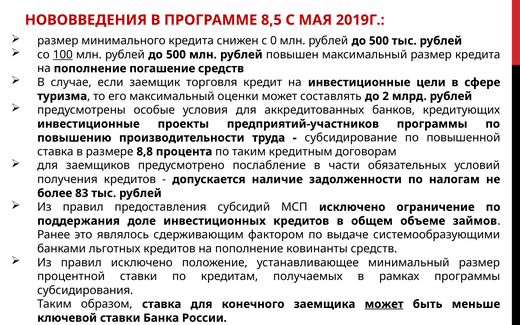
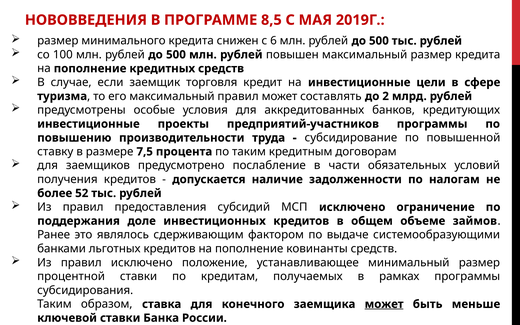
0: 0 -> 6
100 underline: present -> none
погашение: погашение -> кредитных
максимальный оценки: оценки -> правил
ставка at (55, 152): ставка -> ставку
8,8: 8,8 -> 7,5
83: 83 -> 52
